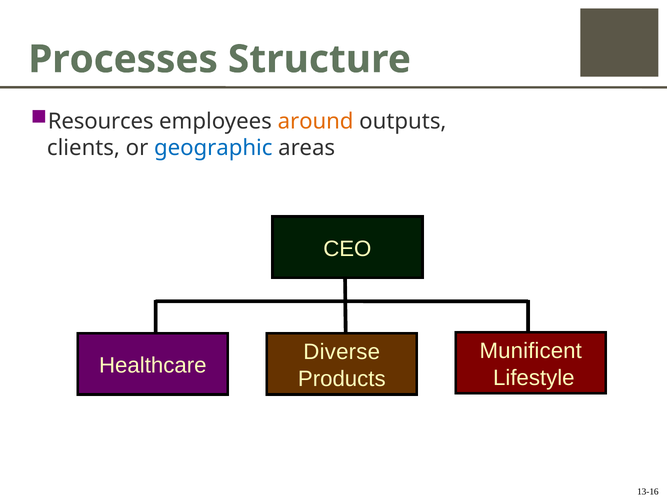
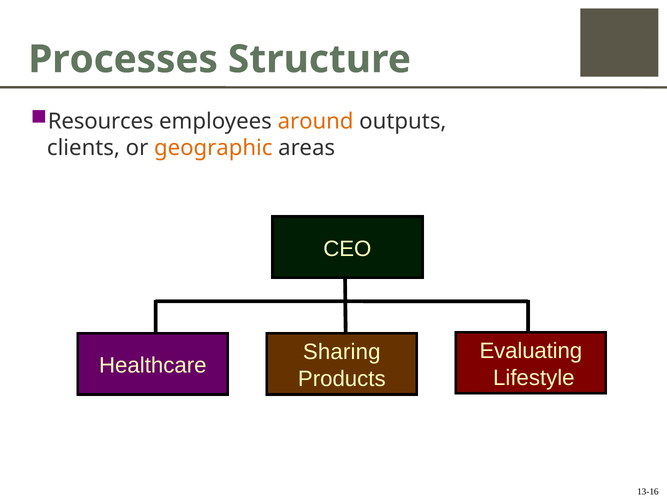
geographic colour: blue -> orange
Munificent: Munificent -> Evaluating
Diverse: Diverse -> Sharing
